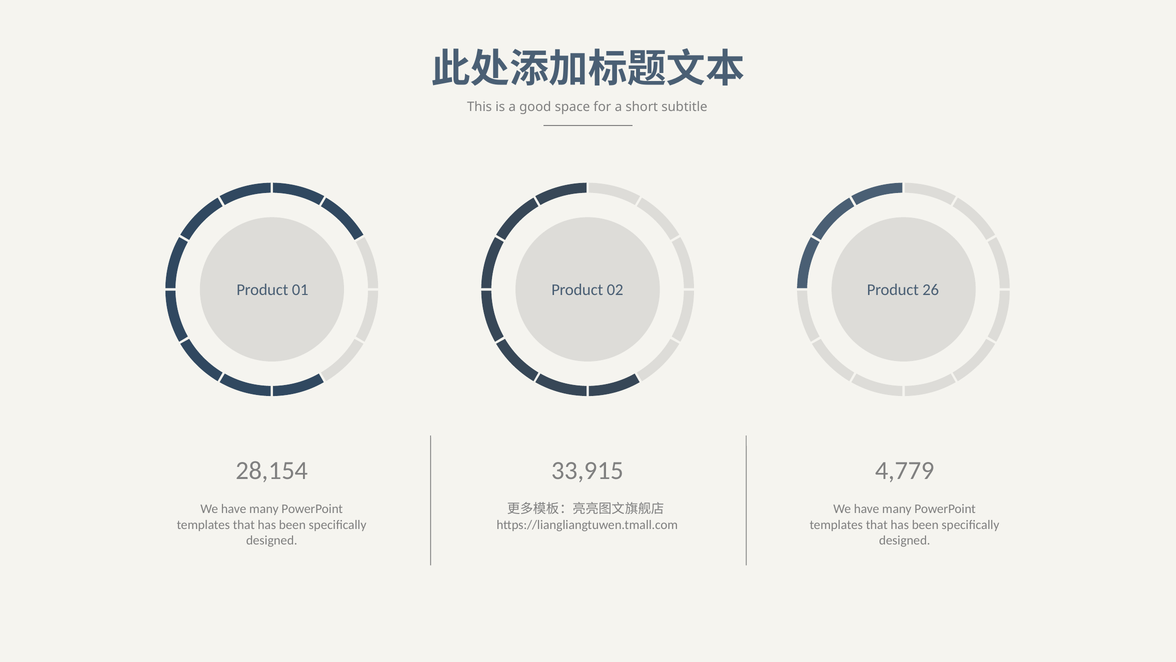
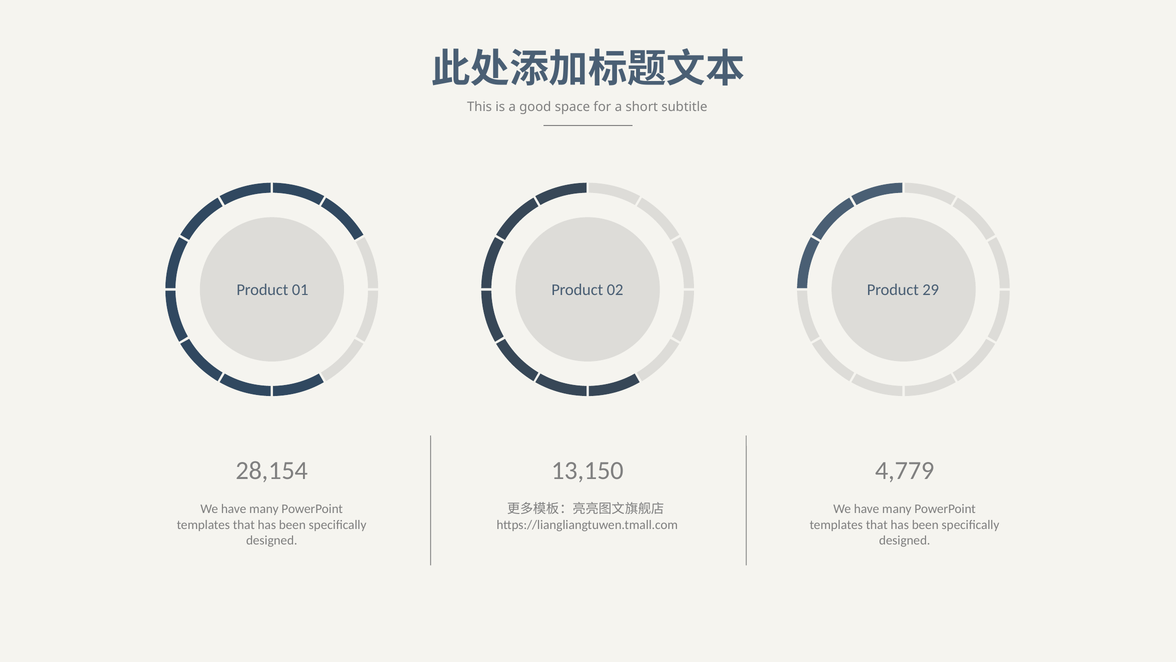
26: 26 -> 29
33,915: 33,915 -> 13,150
